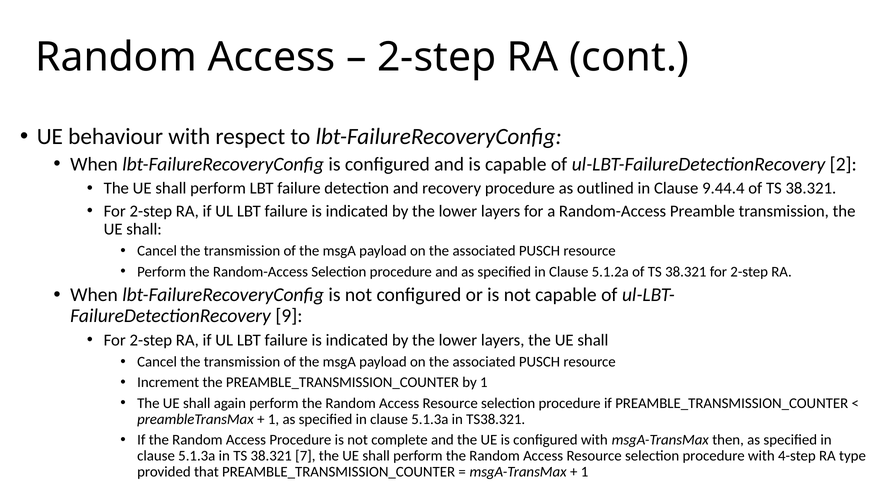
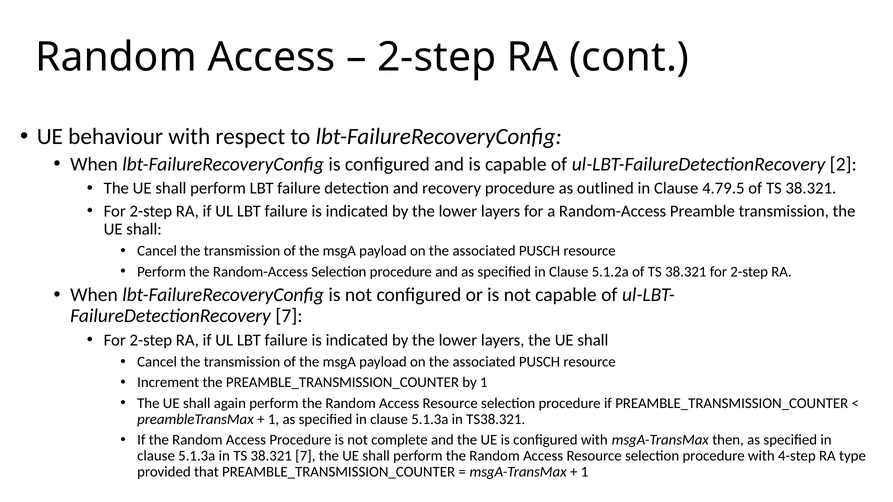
9.44.4: 9.44.4 -> 4.79.5
9 at (289, 316): 9 -> 7
